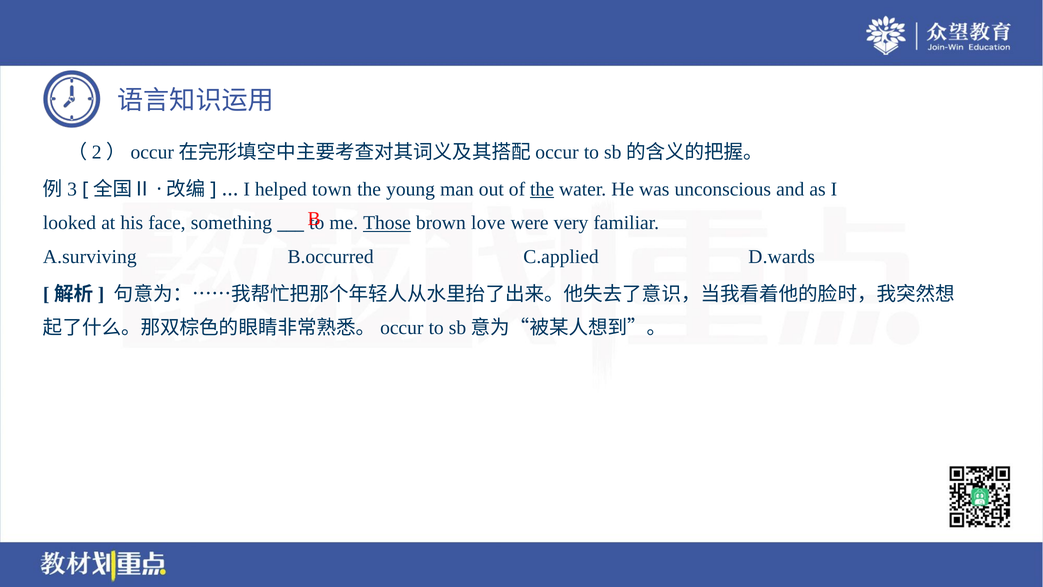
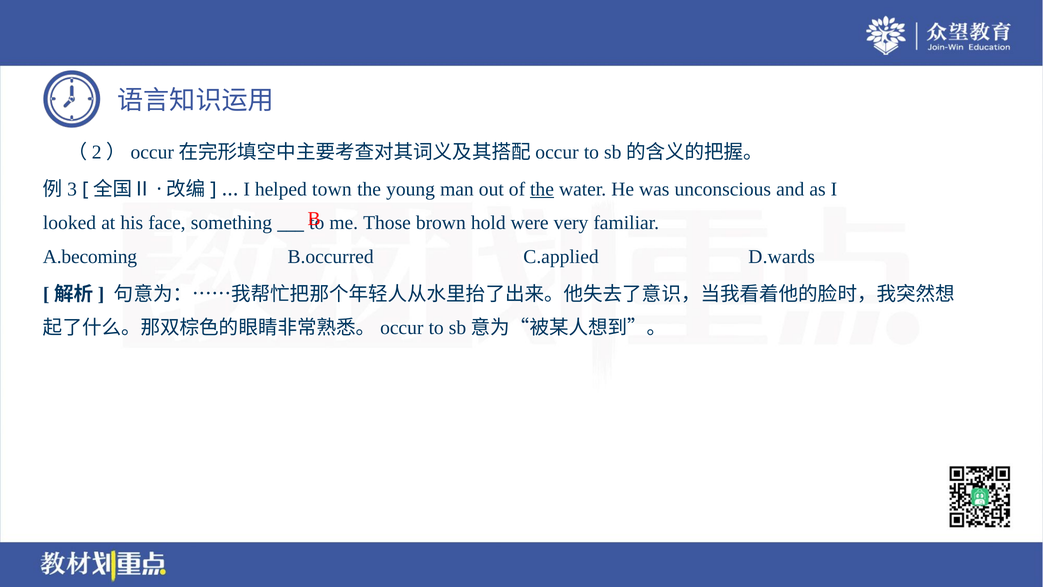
Those underline: present -> none
love: love -> hold
A.surviving: A.surviving -> A.becoming
